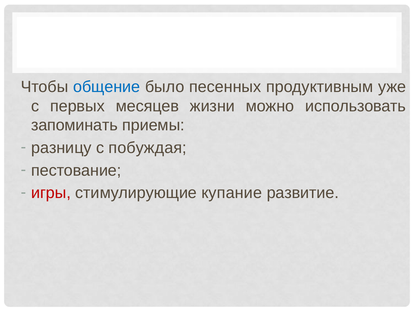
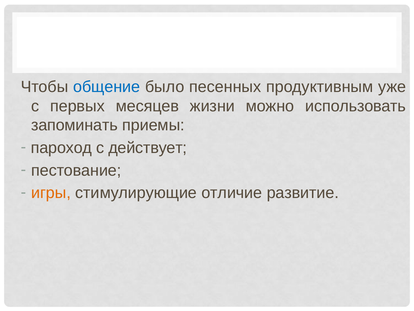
разницу: разницу -> пароход
побуждая: побуждая -> действует
игры colour: red -> orange
купание: купание -> отличие
